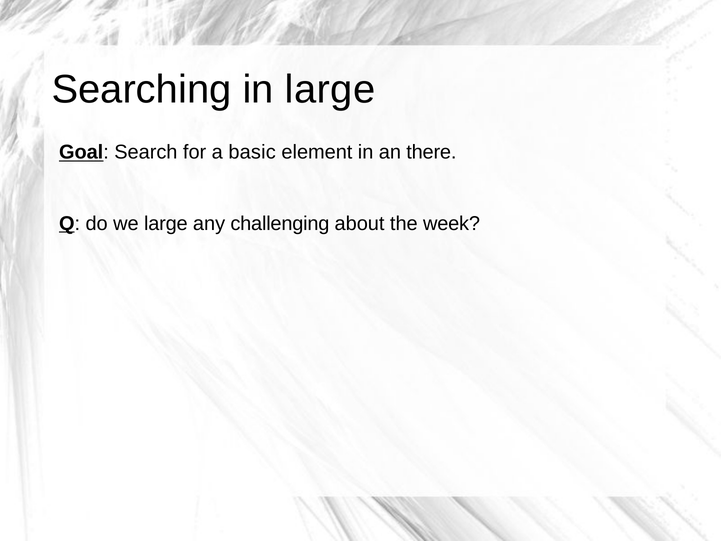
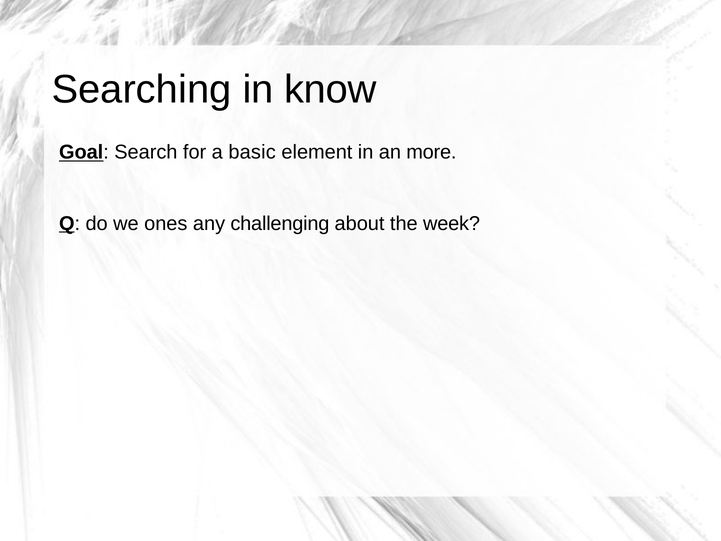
in large: large -> know
there: there -> more
we large: large -> ones
